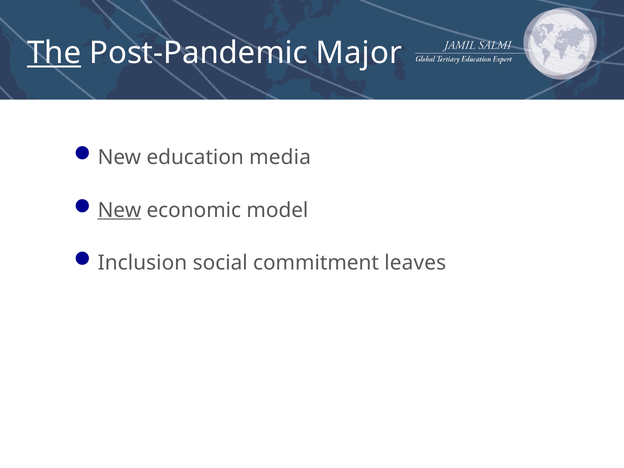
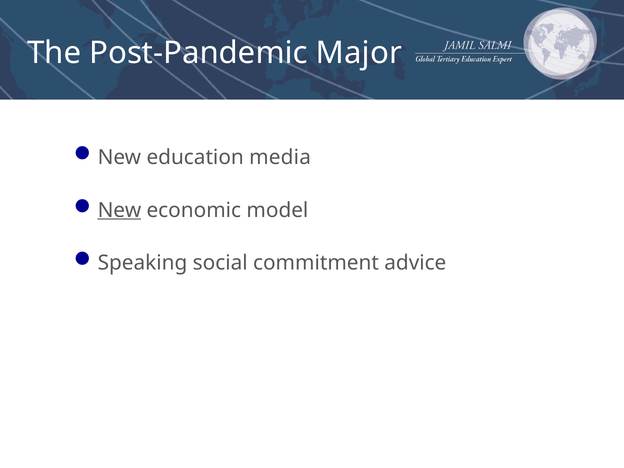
The underline: present -> none
Inclusion: Inclusion -> Speaking
leaves: leaves -> advice
